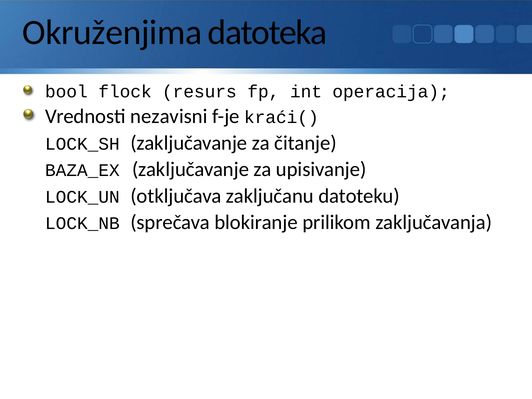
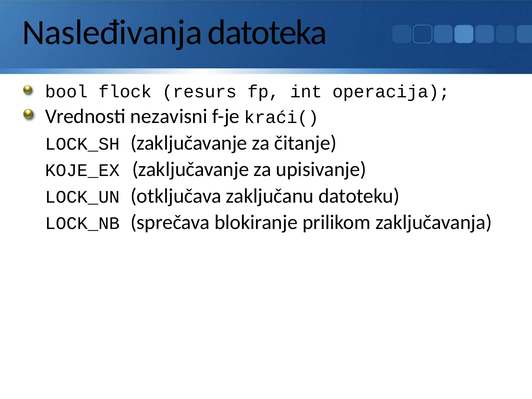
Okruženjima: Okruženjima -> Nasleđivanja
BAZA_EX: BAZA_EX -> KOJE_EX
